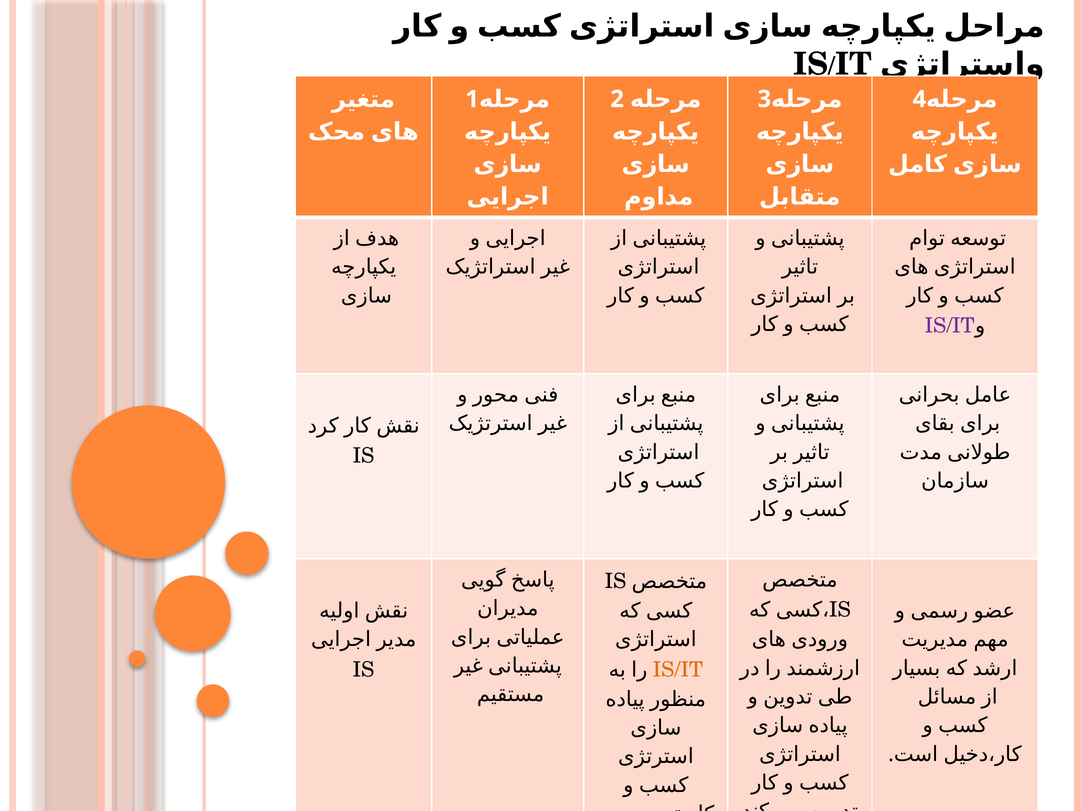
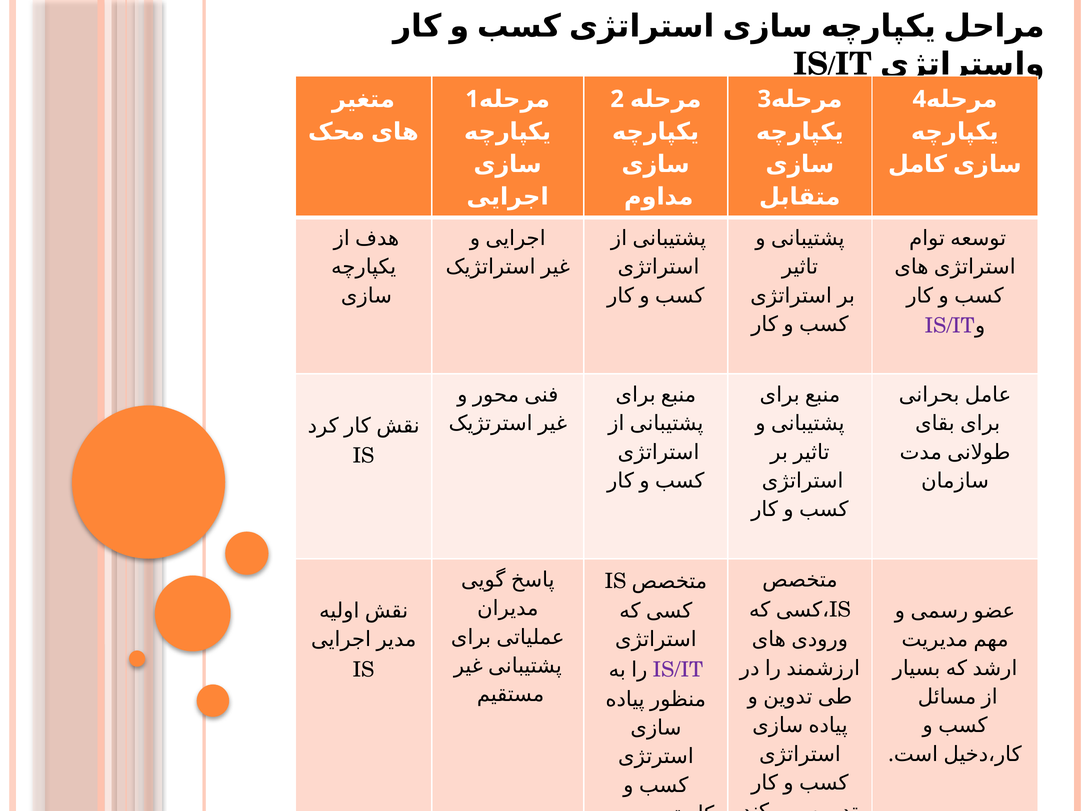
IS/IT at (678, 669) colour: orange -> purple
